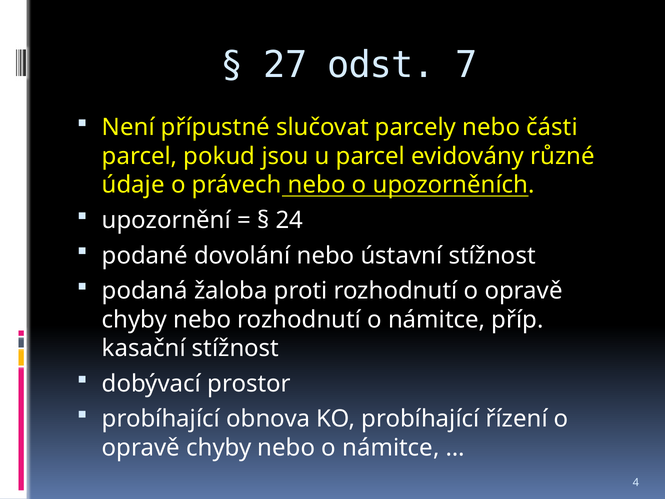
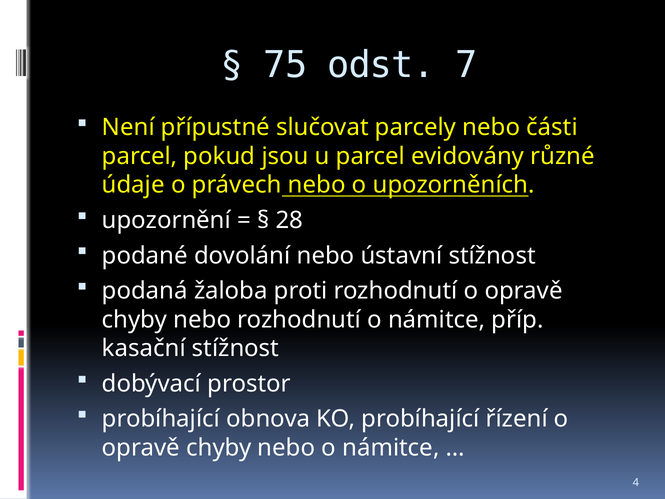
27: 27 -> 75
24: 24 -> 28
